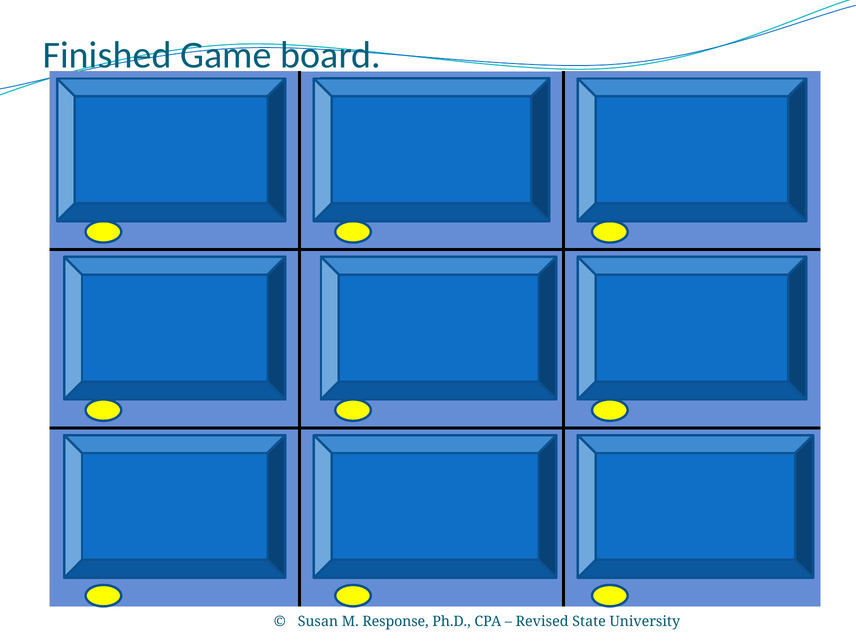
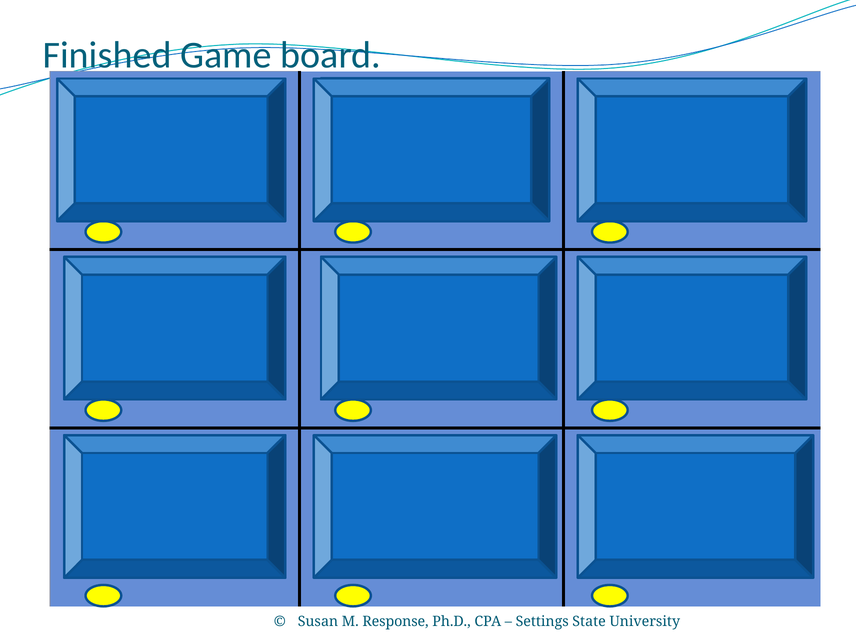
Revised: Revised -> Settings
